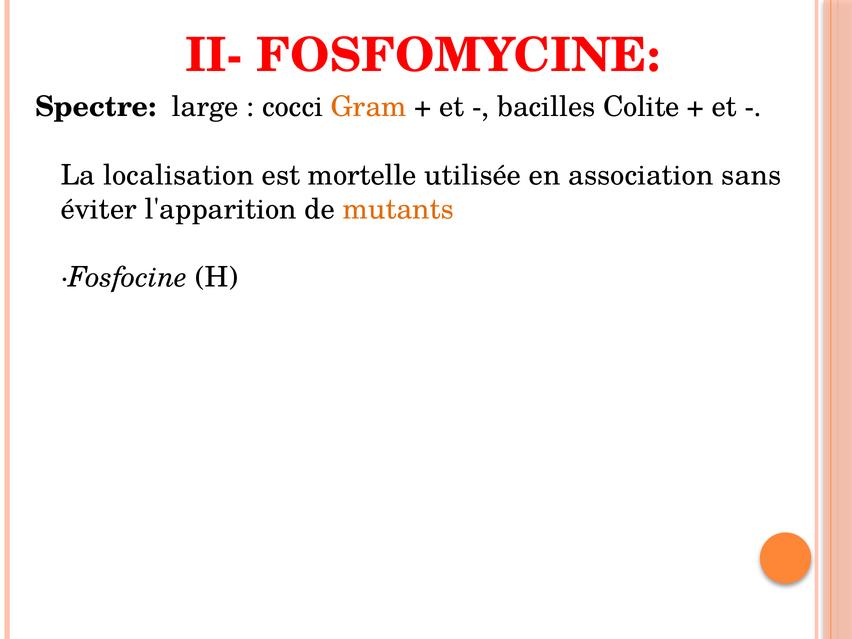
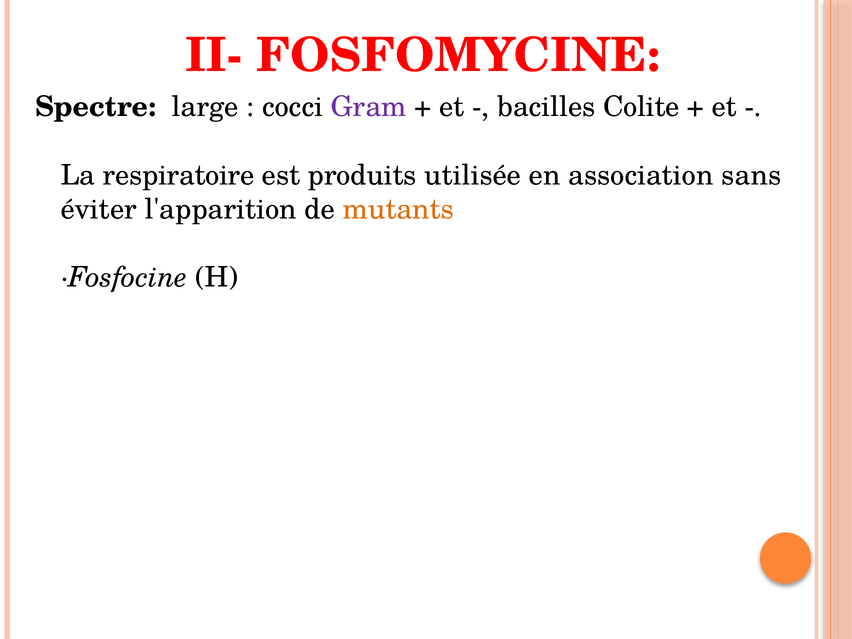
Gram colour: orange -> purple
localisation: localisation -> respiratoire
mortelle: mortelle -> produits
